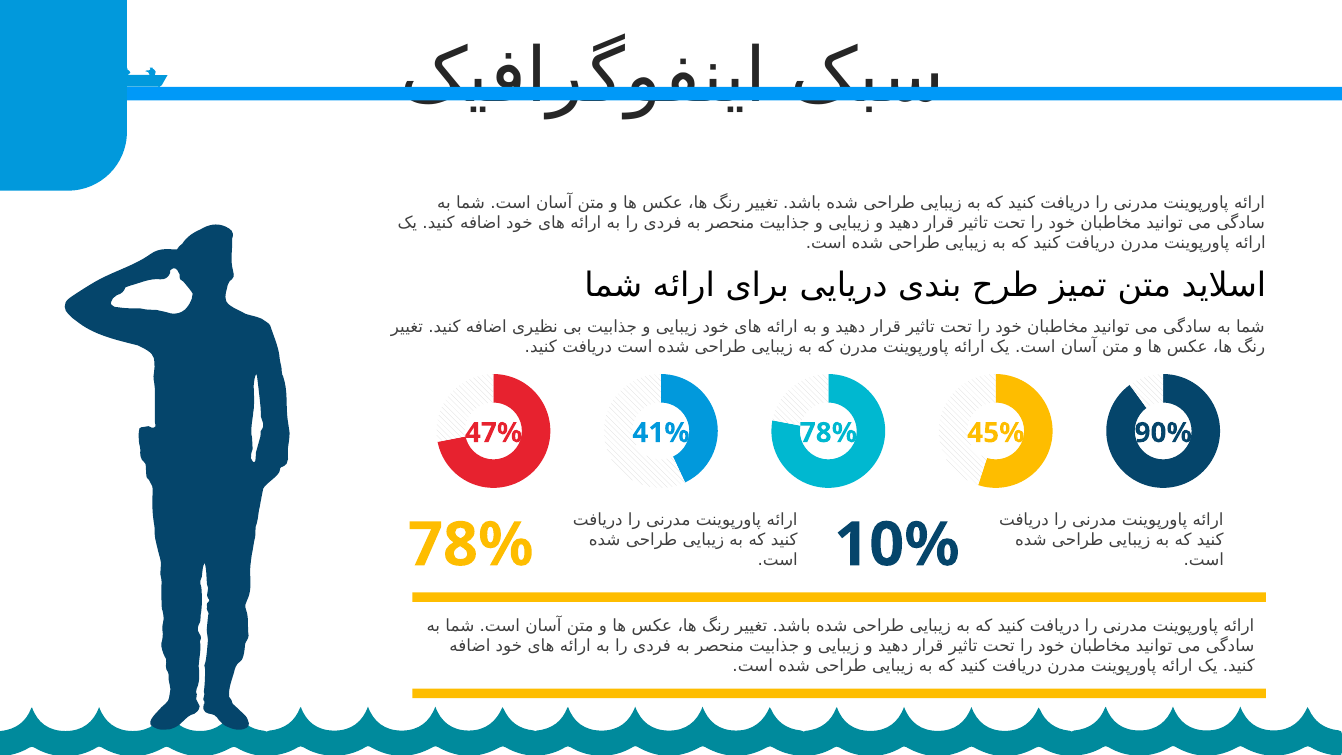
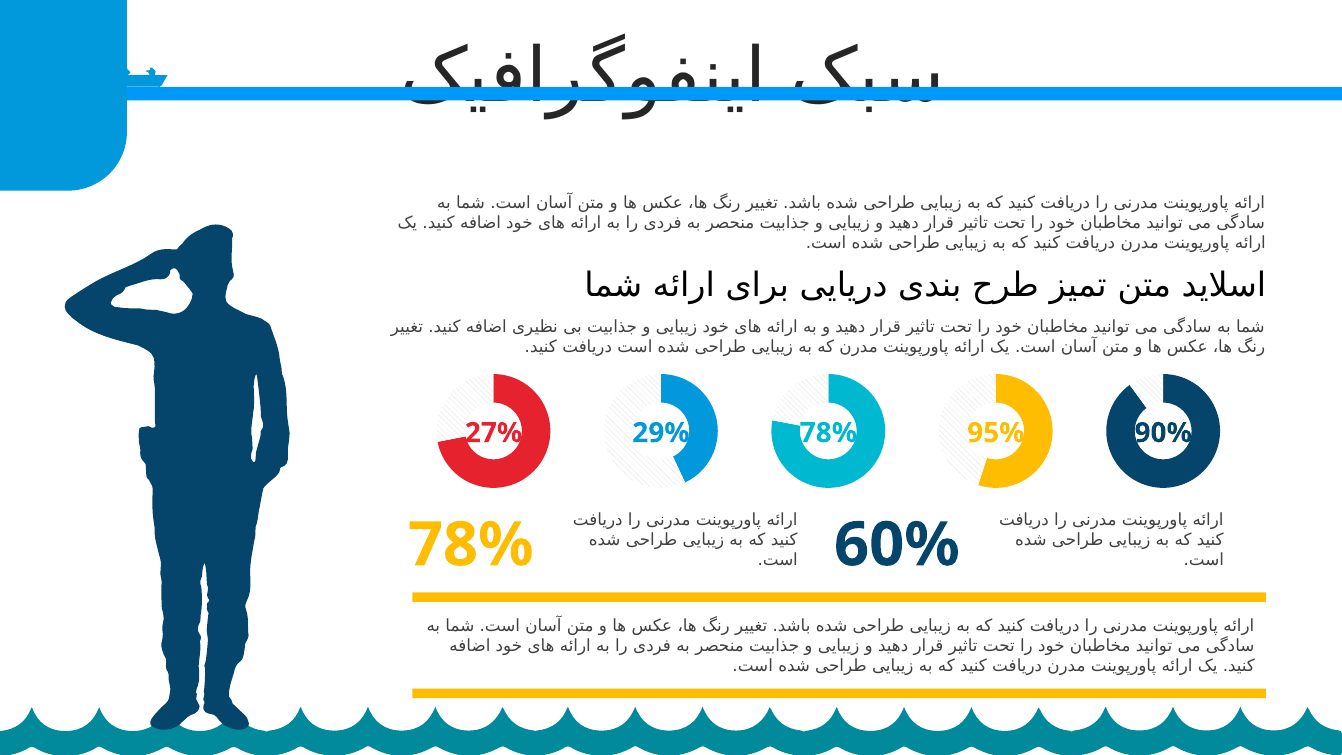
47%: 47% -> 27%
41%: 41% -> 29%
45%: 45% -> 95%
10%: 10% -> 60%
